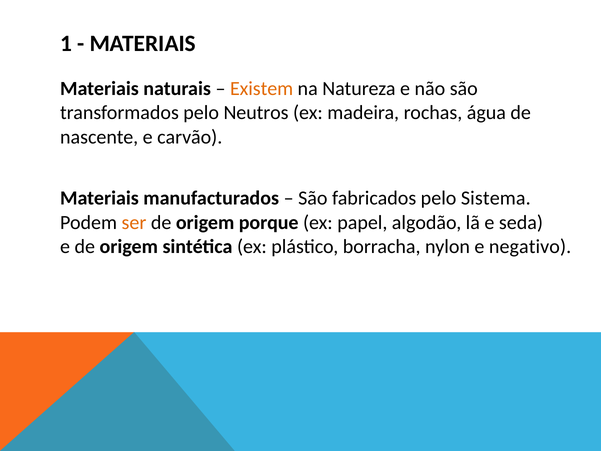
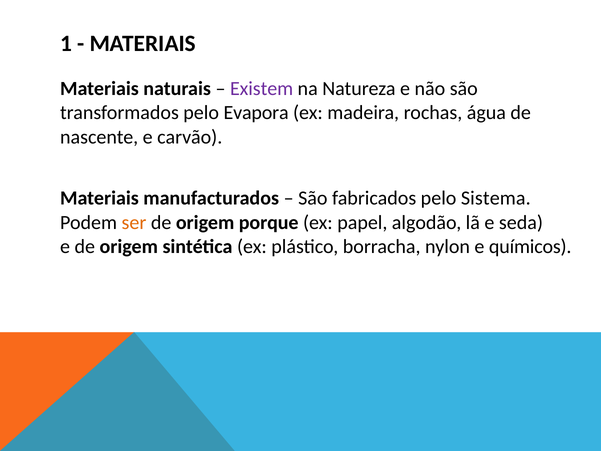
Existem colour: orange -> purple
Neutros: Neutros -> Evapora
negativo: negativo -> químicos
